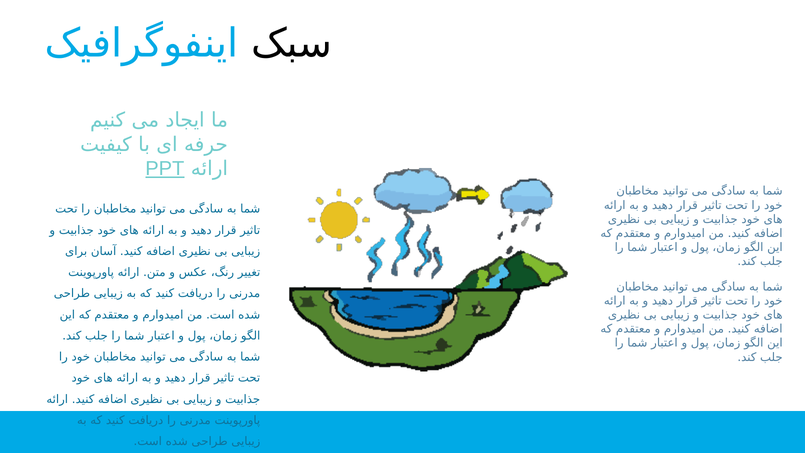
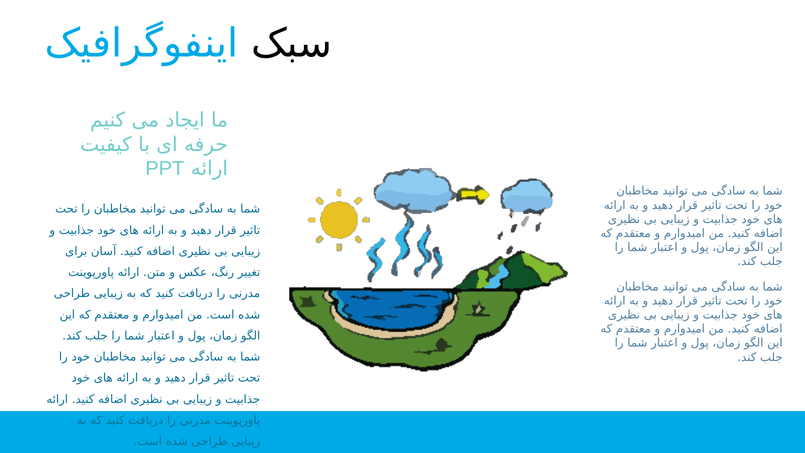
PPT underline: present -> none
